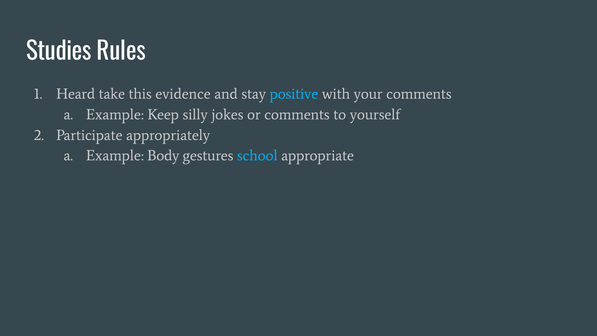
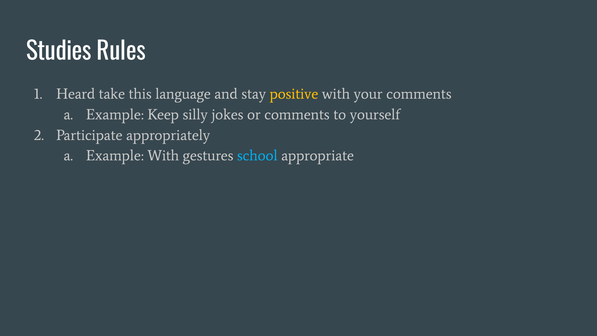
evidence: evidence -> language
positive colour: light blue -> yellow
Example Body: Body -> With
